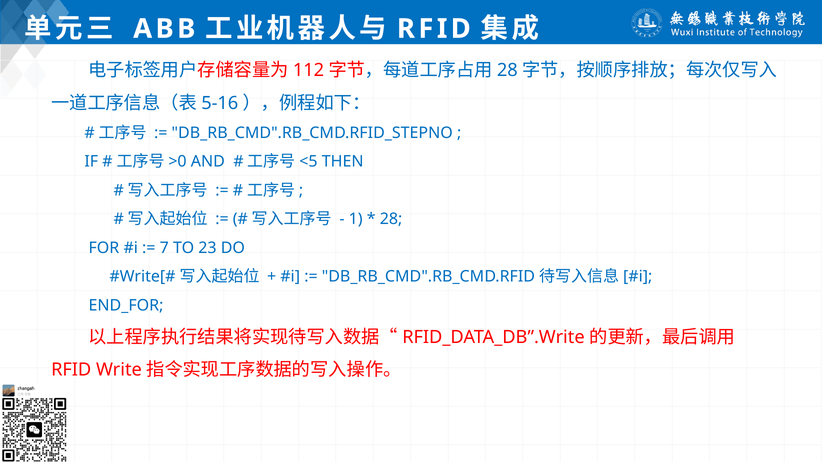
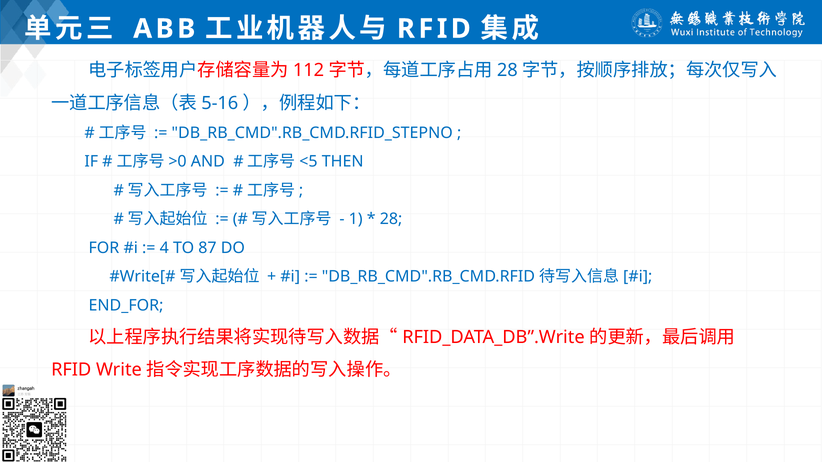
7: 7 -> 4
23: 23 -> 87
